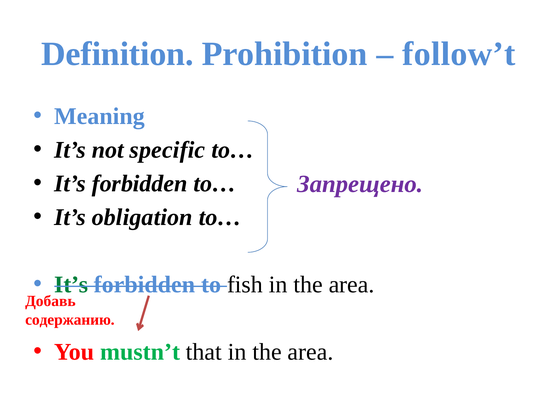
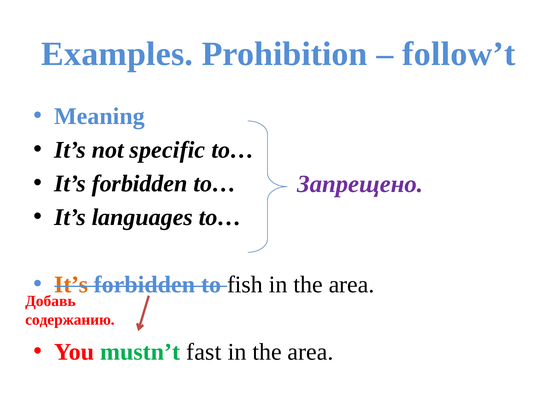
Definition: Definition -> Examples
obligation: obligation -> languages
It’s at (71, 285) colour: green -> orange
that: that -> fast
